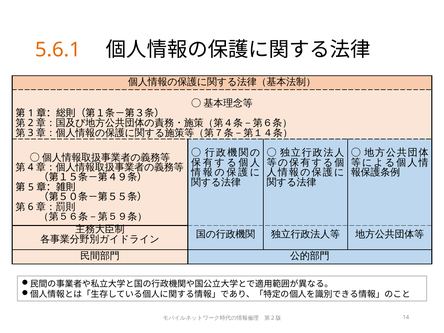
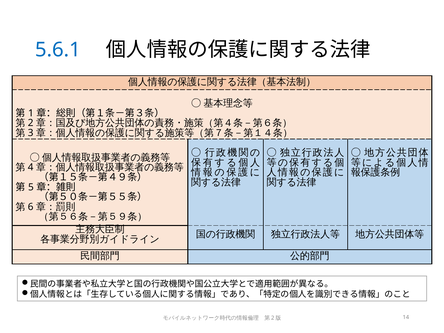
5.6.1 colour: orange -> blue
